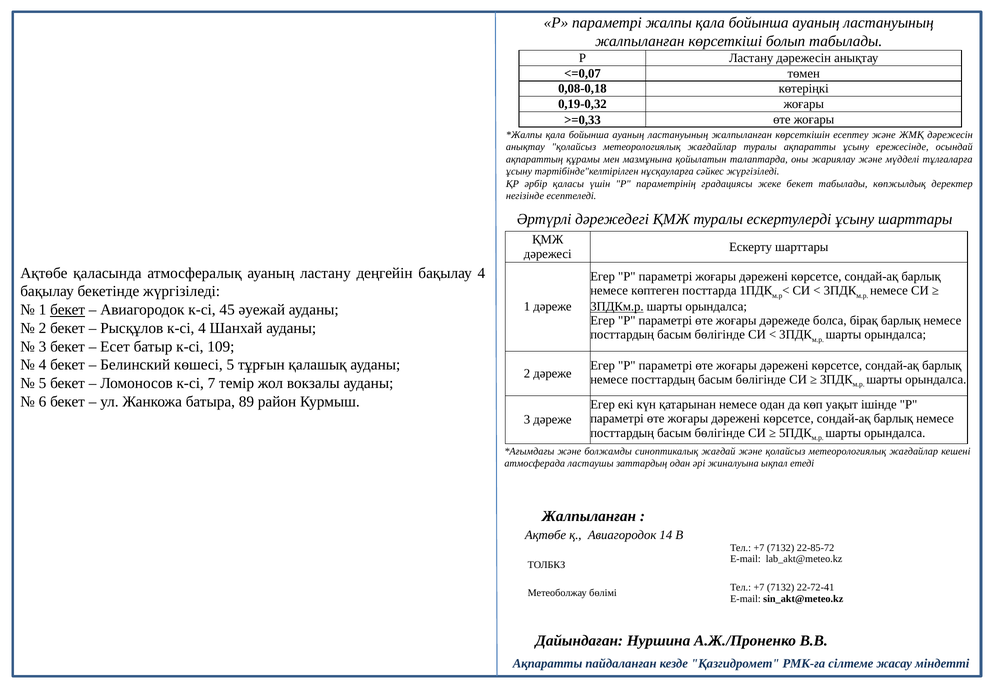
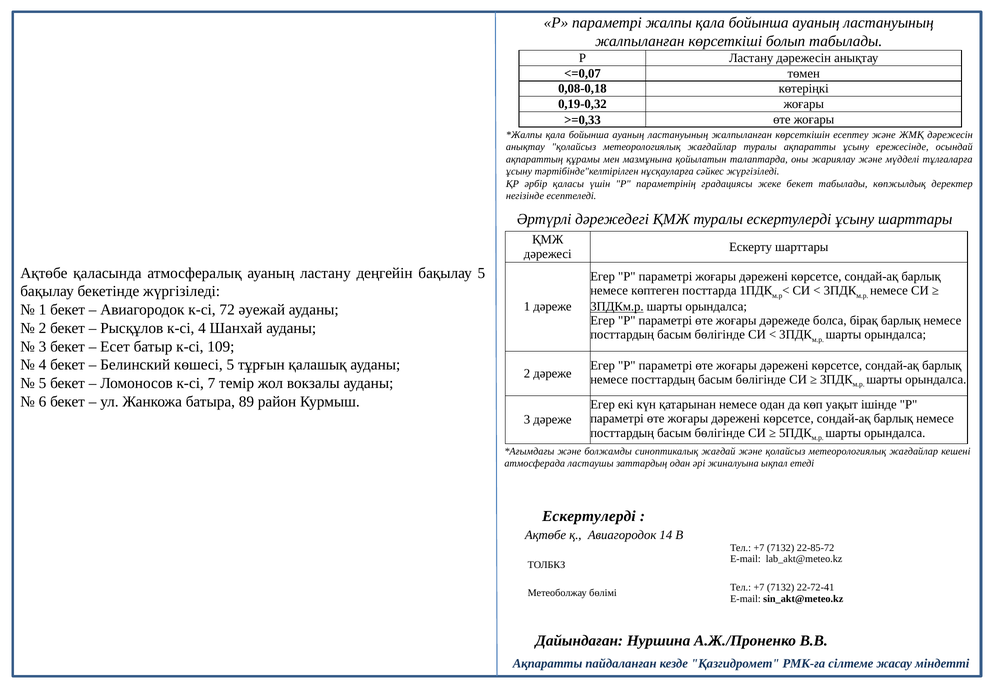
бақылау 4: 4 -> 5
бекет at (68, 310) underline: present -> none
45: 45 -> 72
Жалпыланған at (589, 516): Жалпыланған -> Ескертулерді
